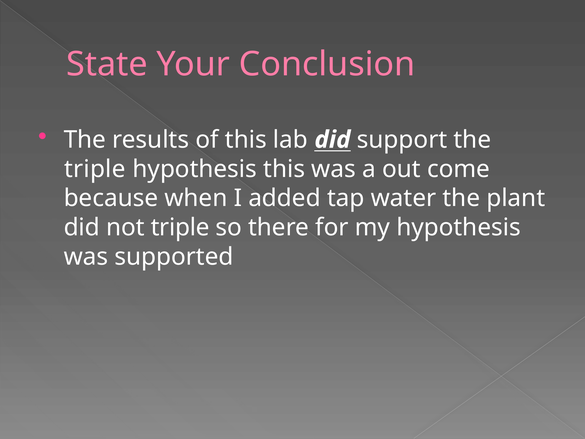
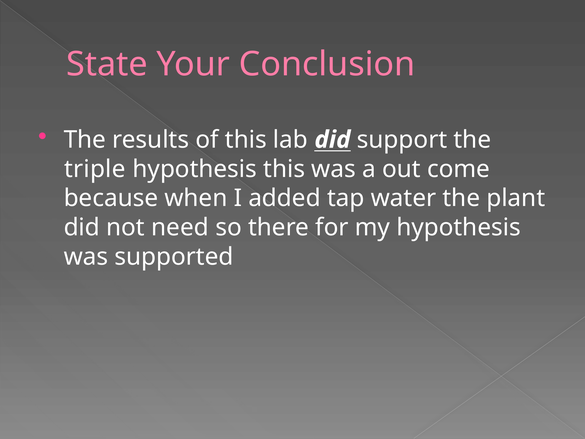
not triple: triple -> need
